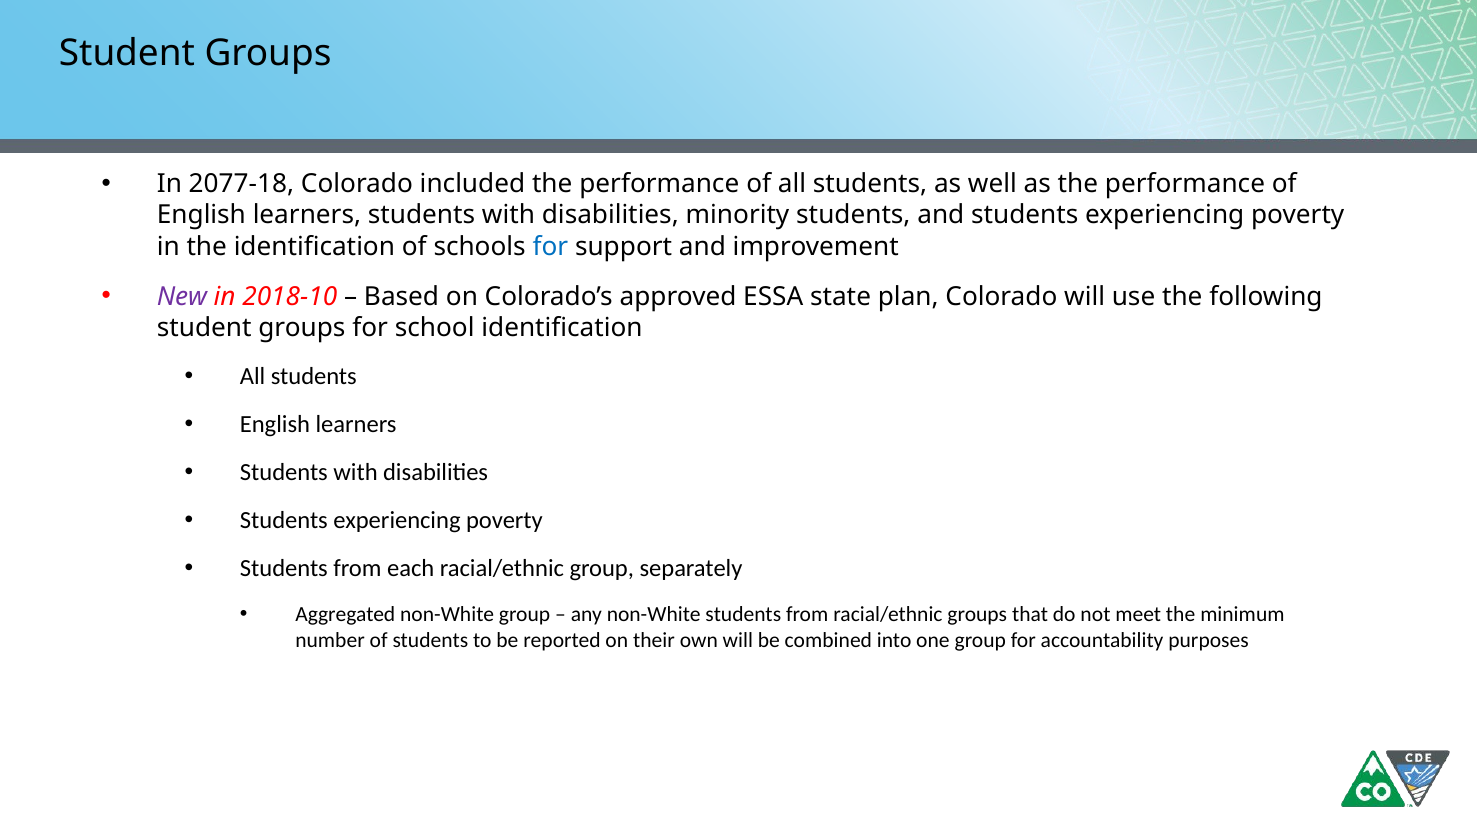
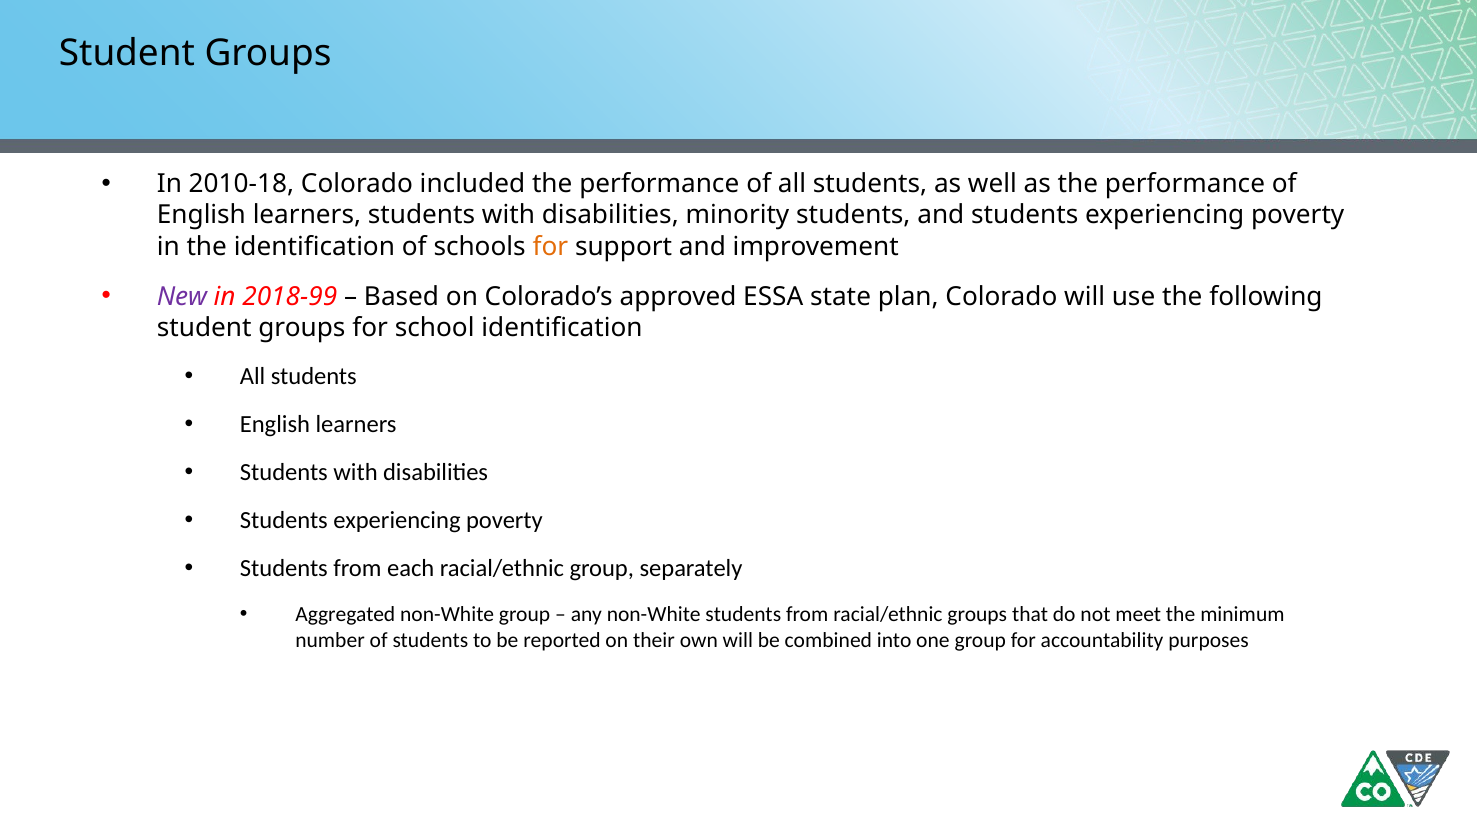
2077-18: 2077-18 -> 2010-18
for at (550, 247) colour: blue -> orange
2018-10: 2018-10 -> 2018-99
